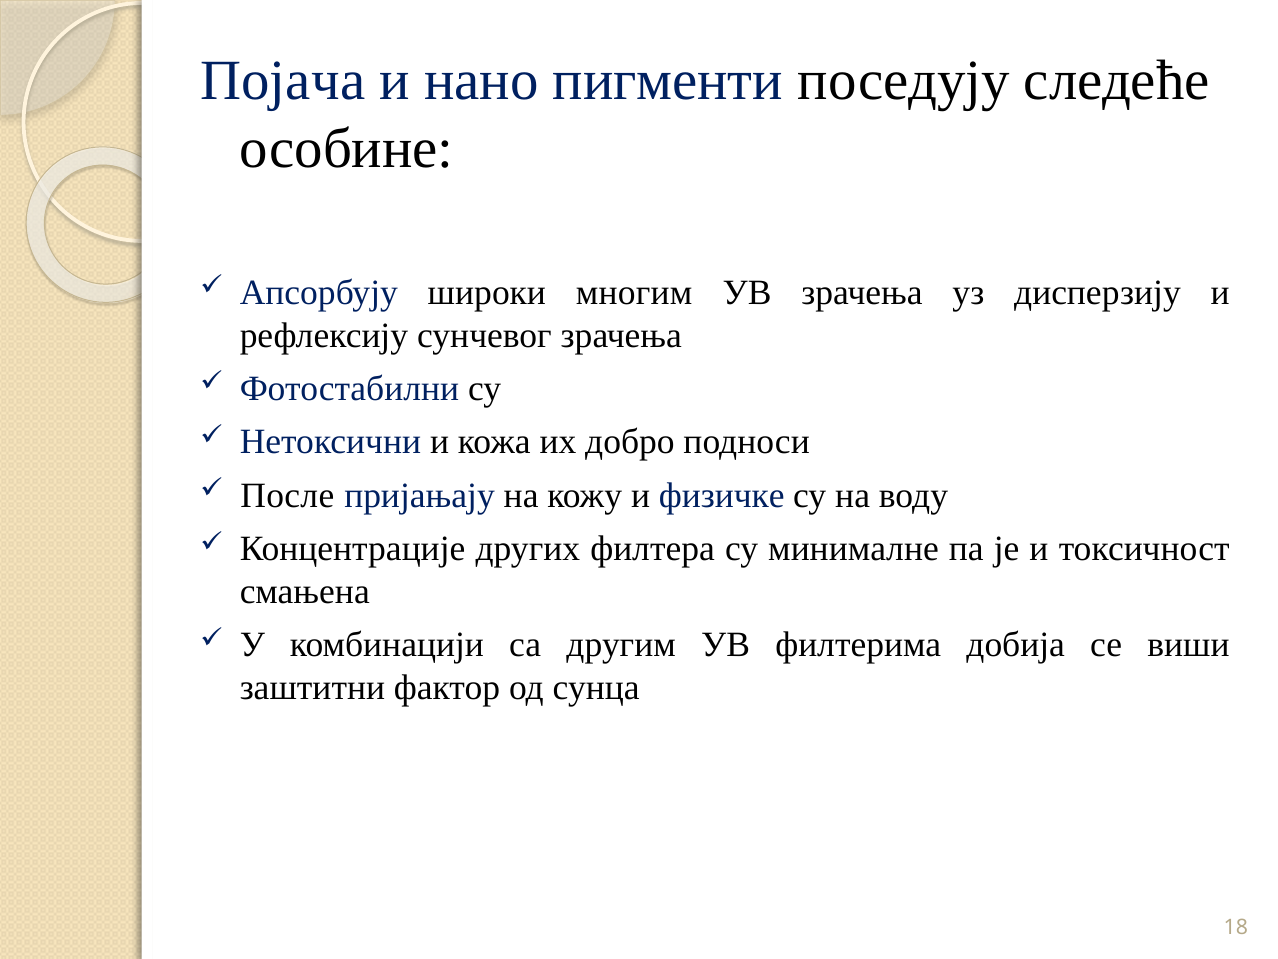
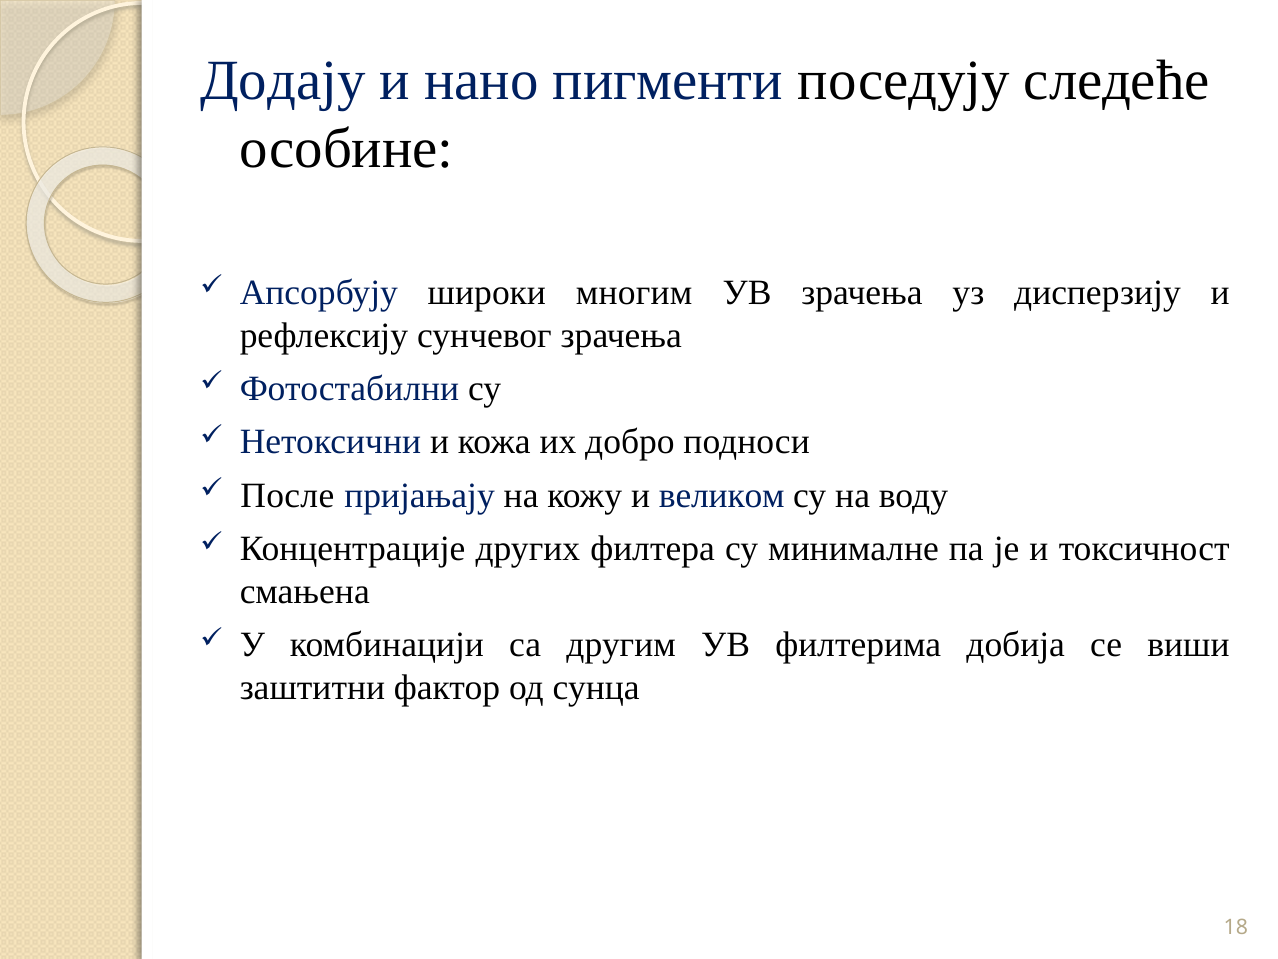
Појача: Појача -> Додају
физичке: физичке -> великом
